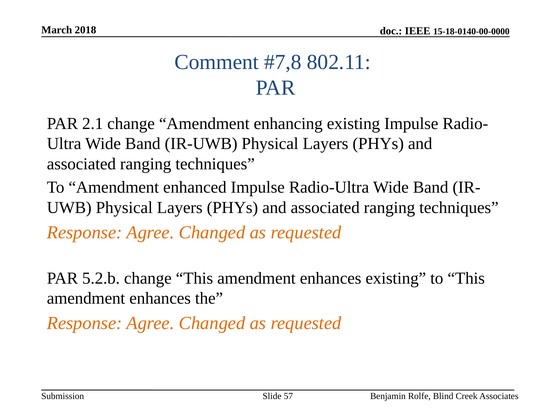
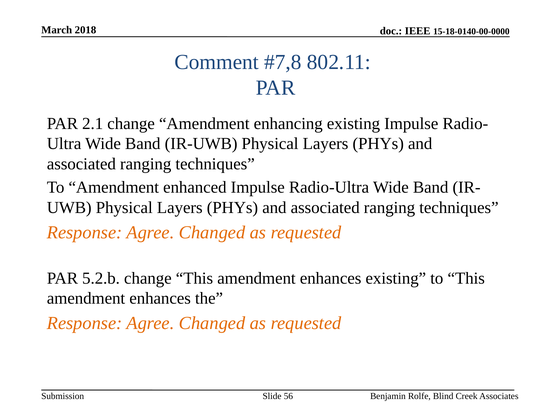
57: 57 -> 56
